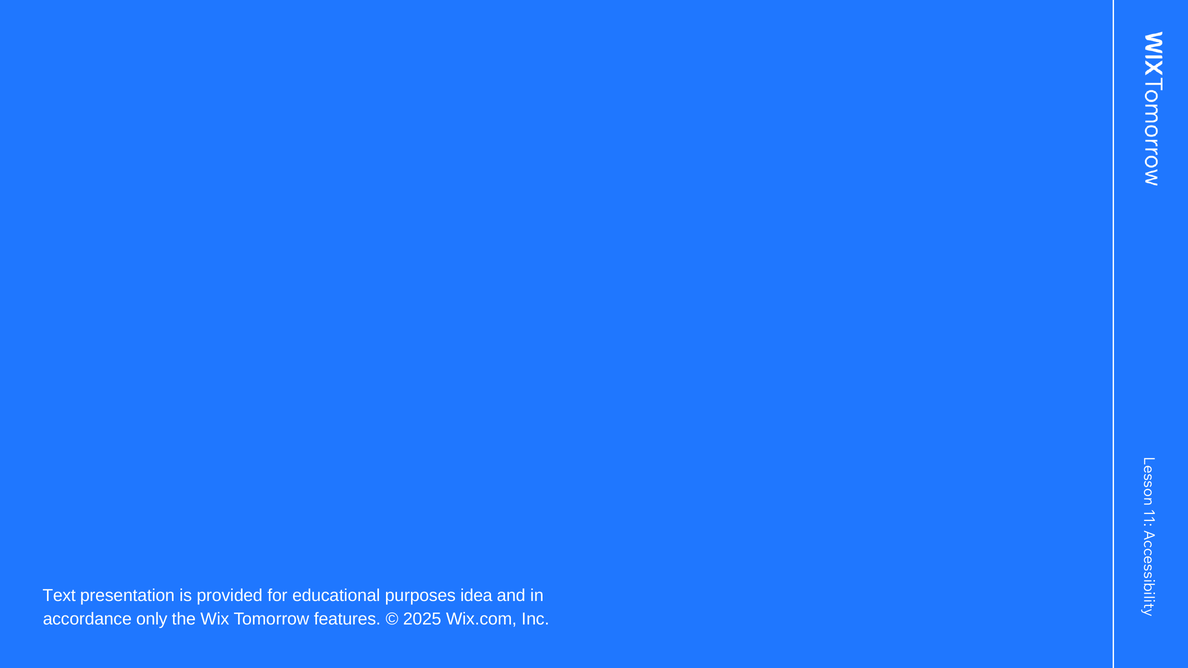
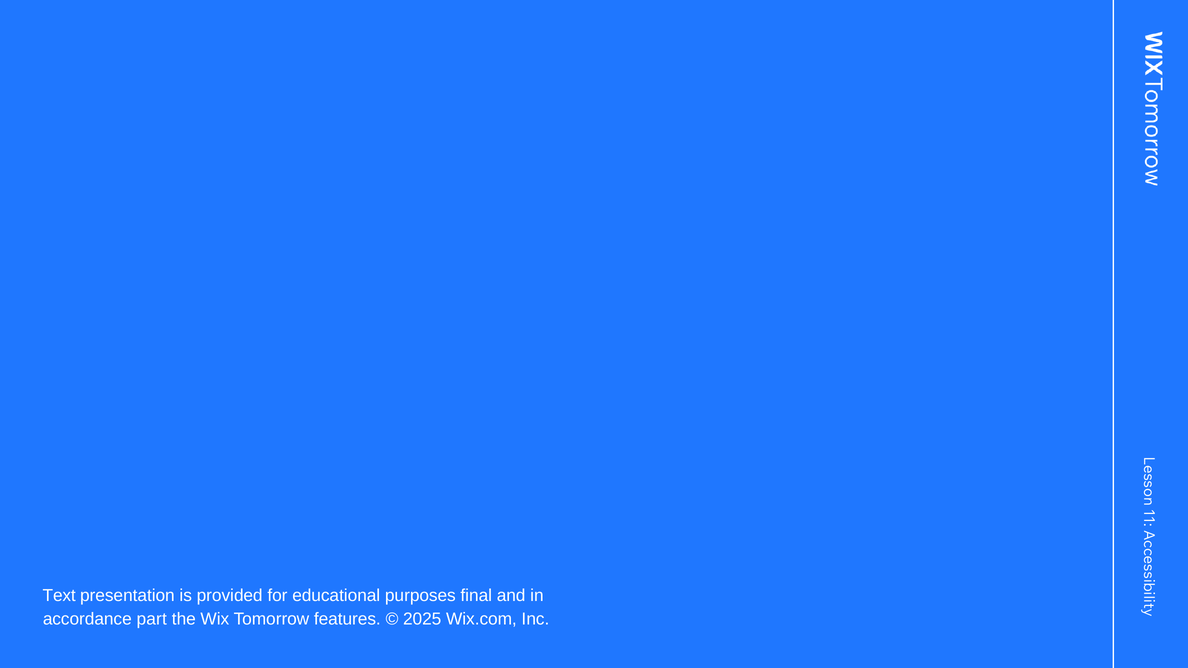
idea: idea -> final
only: only -> part
